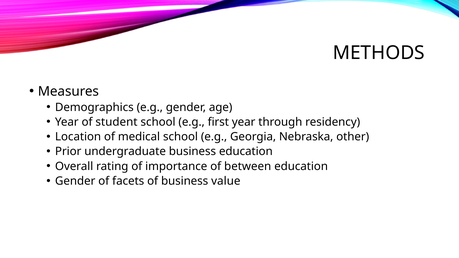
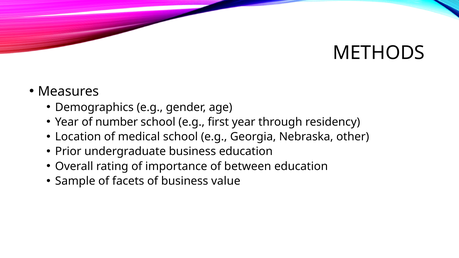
student: student -> number
Gender at (75, 181): Gender -> Sample
